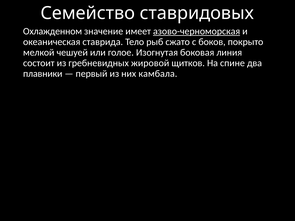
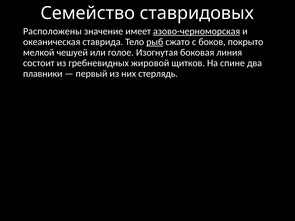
Охлажденном: Охлажденном -> Расположены
рыб underline: none -> present
камбала: камбала -> стерлядь
